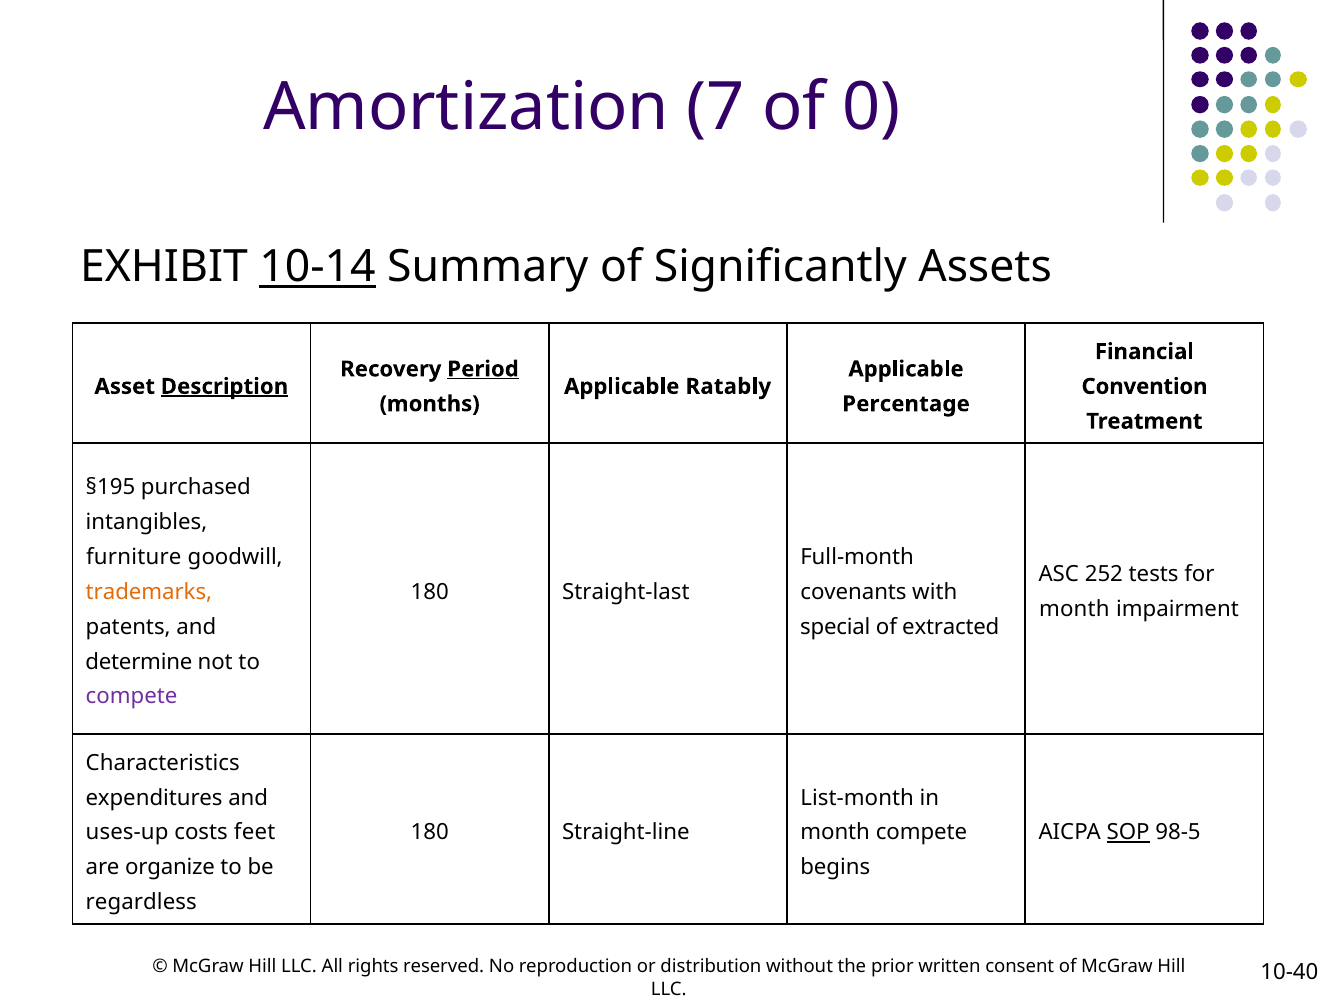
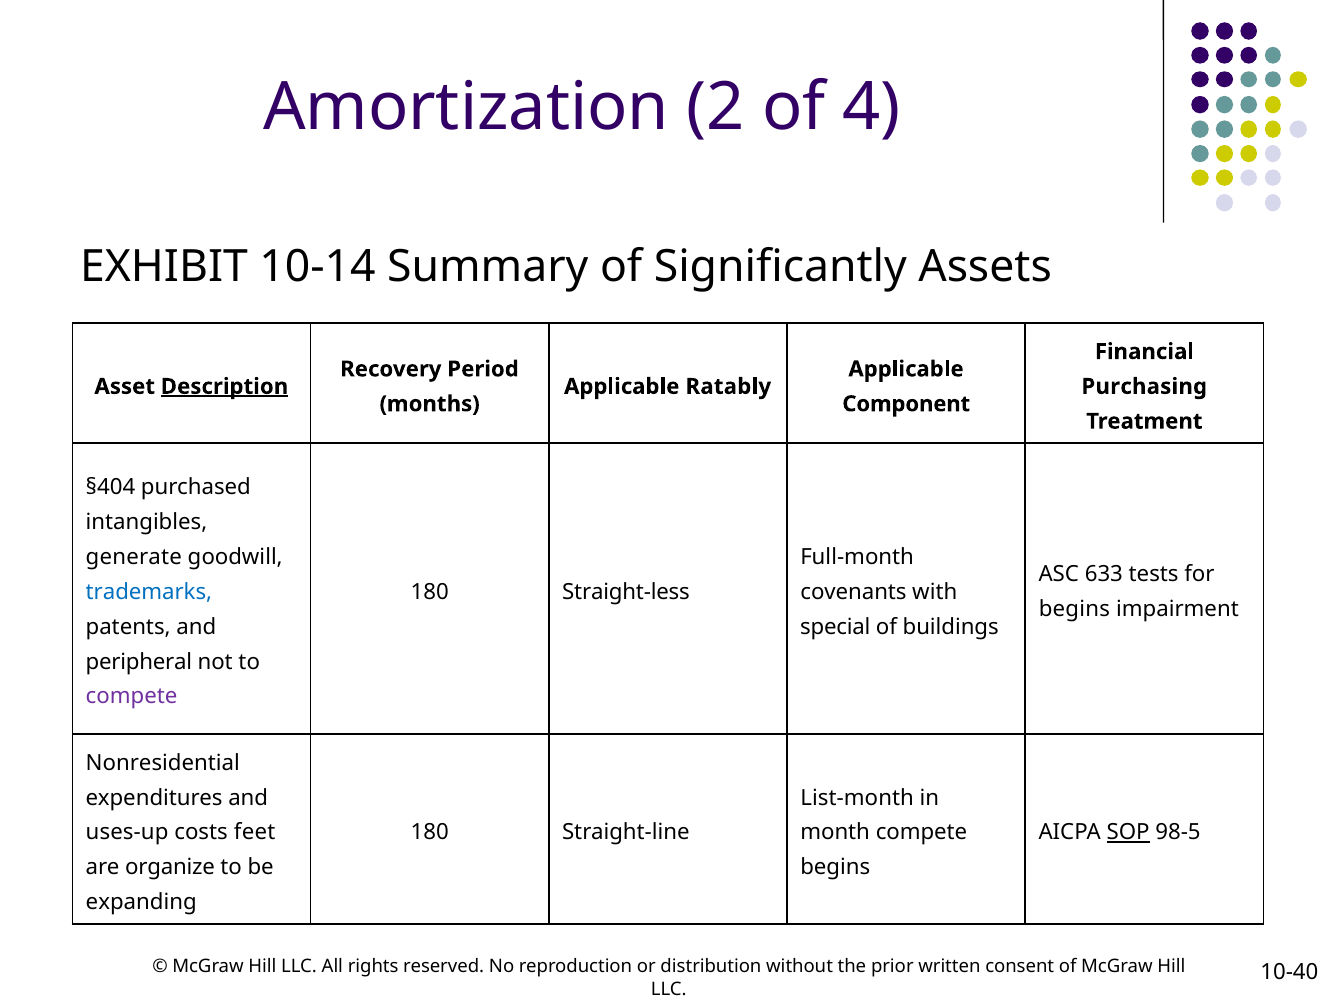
7: 7 -> 2
0: 0 -> 4
10-14 underline: present -> none
Period underline: present -> none
Convention: Convention -> Purchasing
Percentage: Percentage -> Component
§195: §195 -> §404
furniture: furniture -> generate
252: 252 -> 633
trademarks colour: orange -> blue
Straight-last: Straight-last -> Straight-less
month at (1074, 609): month -> begins
extracted: extracted -> buildings
determine: determine -> peripheral
Characteristics: Characteristics -> Nonresidential
regardless: regardless -> expanding
